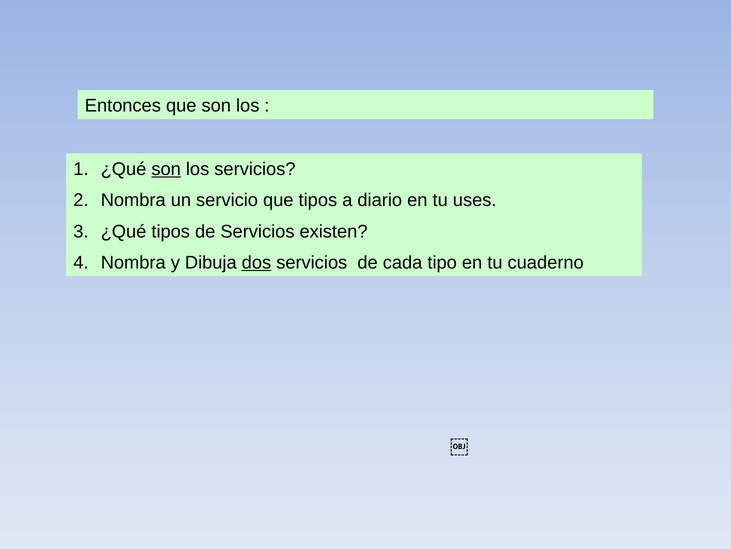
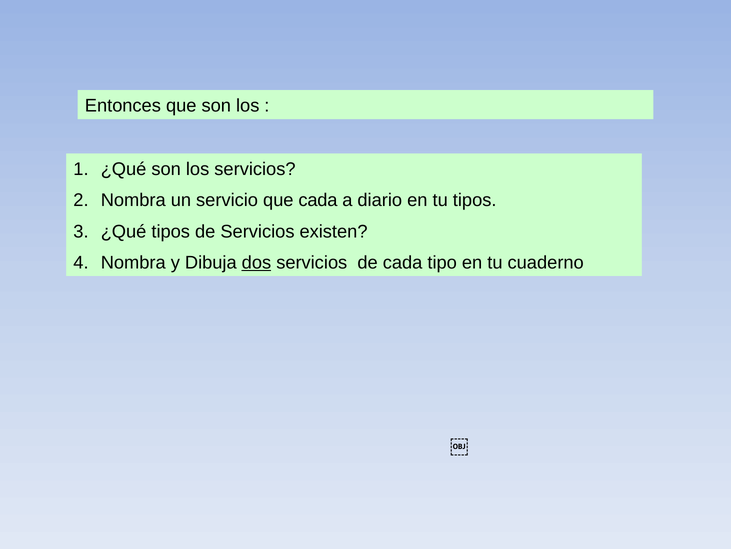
son at (166, 169) underline: present -> none
que tipos: tipos -> cada
tu uses: uses -> tipos
